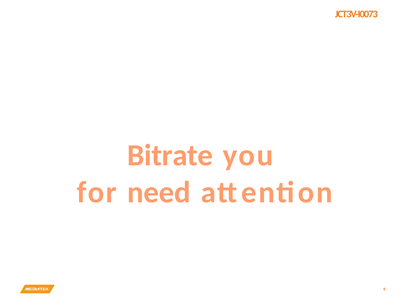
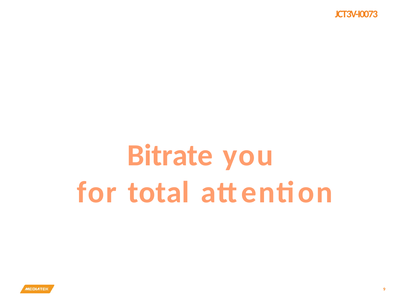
need: need -> total
